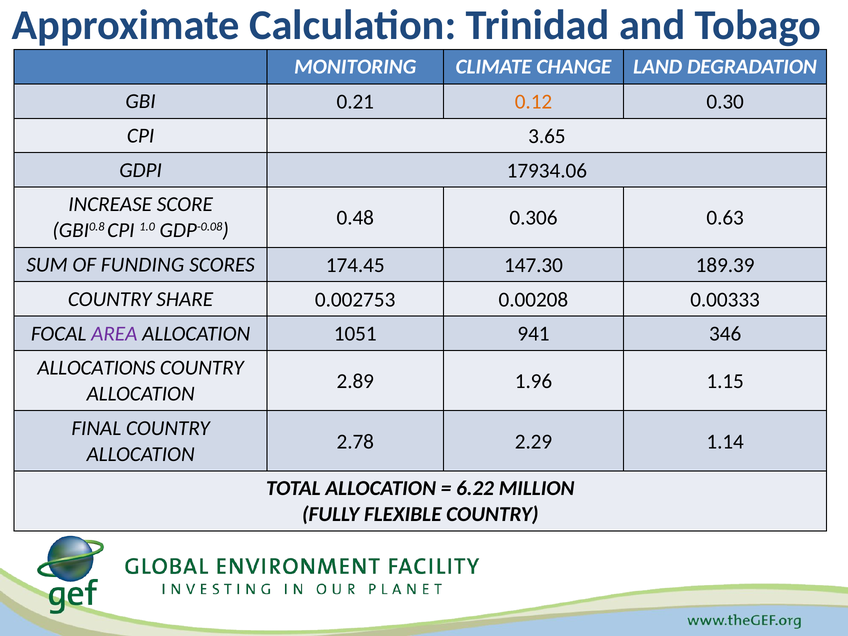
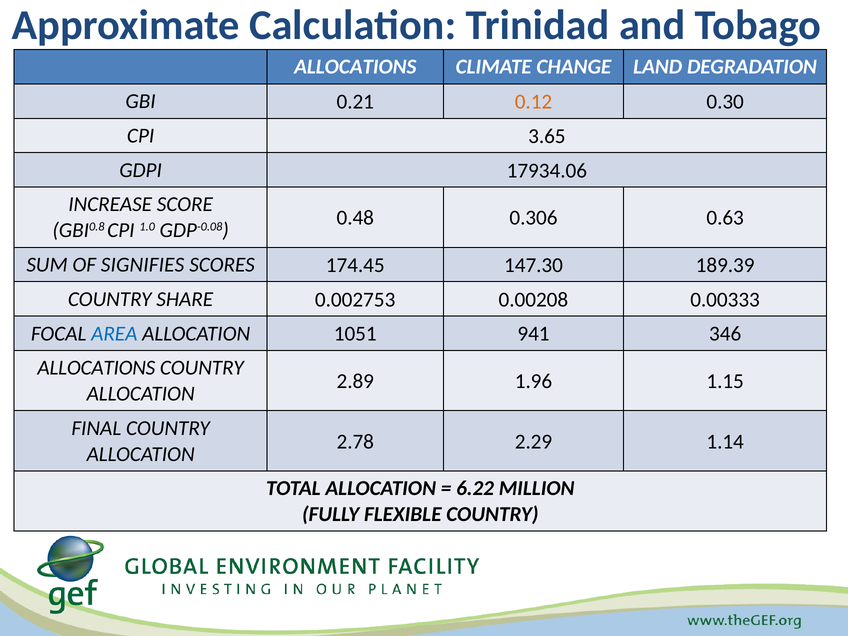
MONITORING at (355, 67): MONITORING -> ALLOCATIONS
FUNDING: FUNDING -> SIGNIFIES
AREA colour: purple -> blue
